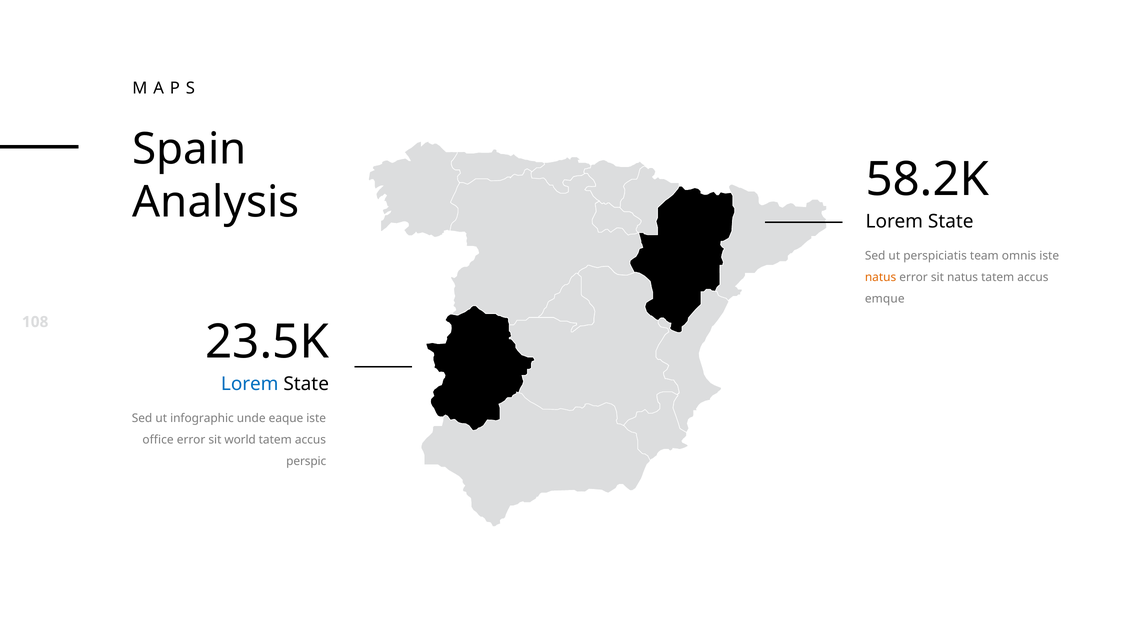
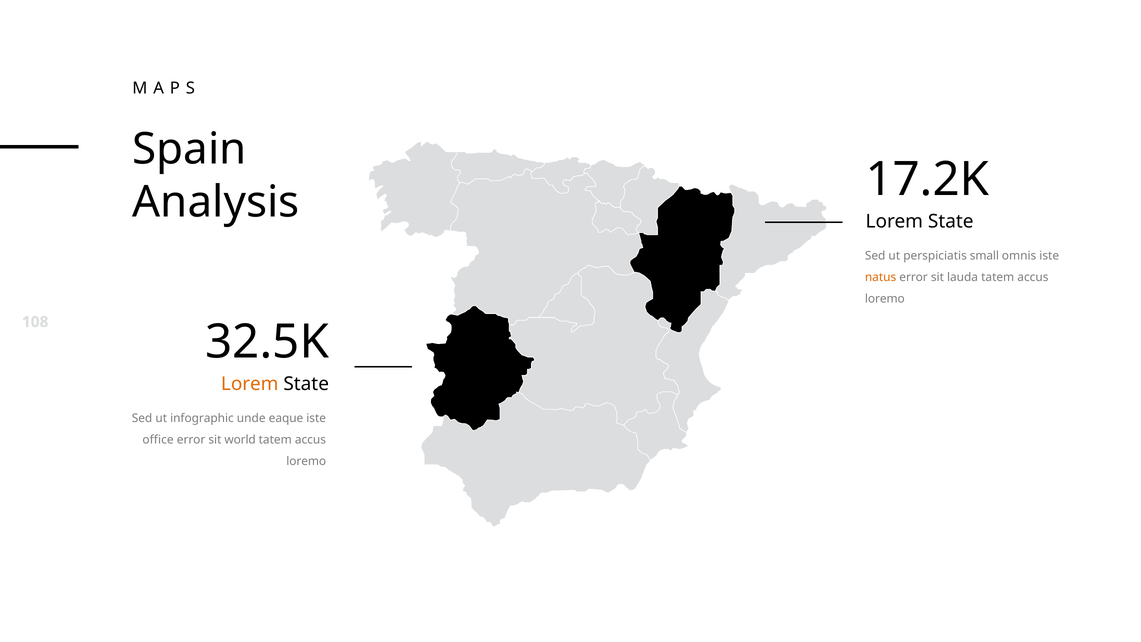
58.2K: 58.2K -> 17.2K
team: team -> small
sit natus: natus -> lauda
emque at (885, 299): emque -> loremo
23.5K: 23.5K -> 32.5K
Lorem at (250, 384) colour: blue -> orange
perspic at (306, 461): perspic -> loremo
